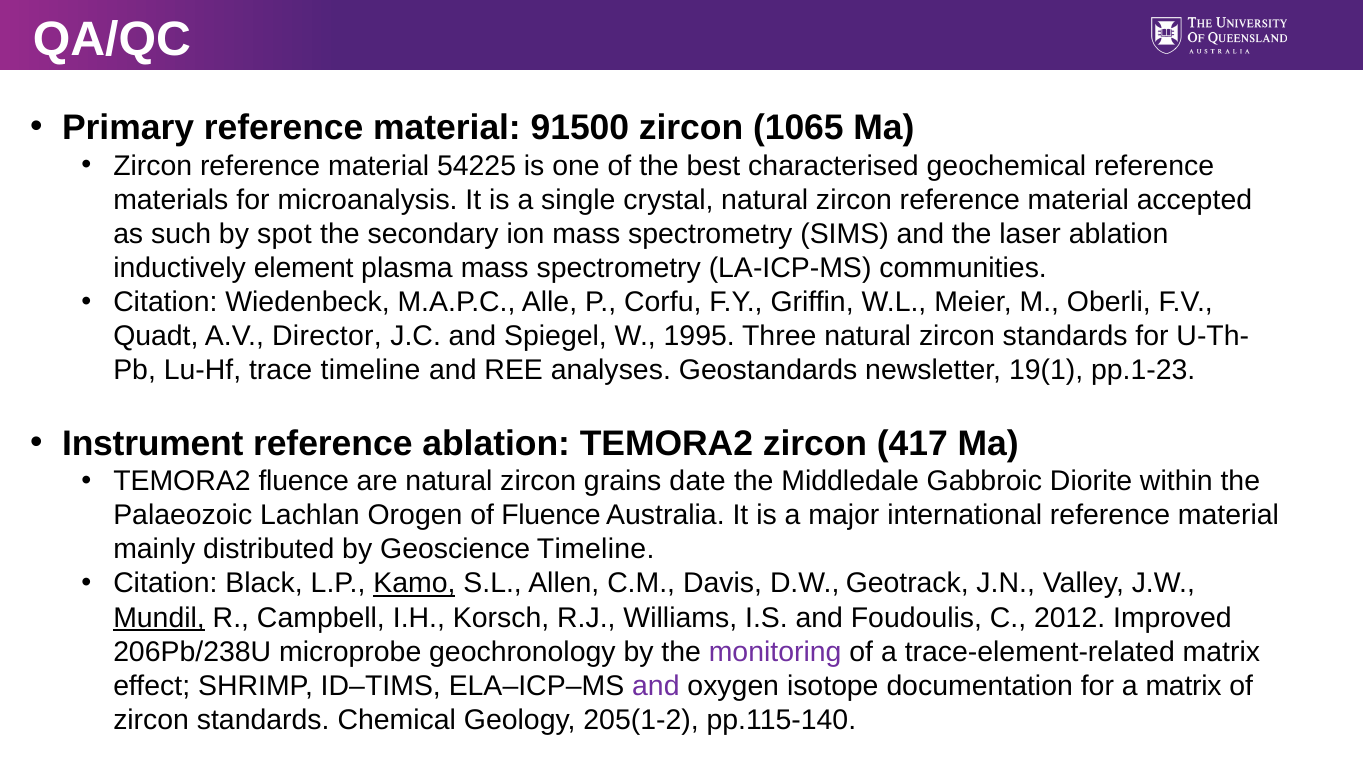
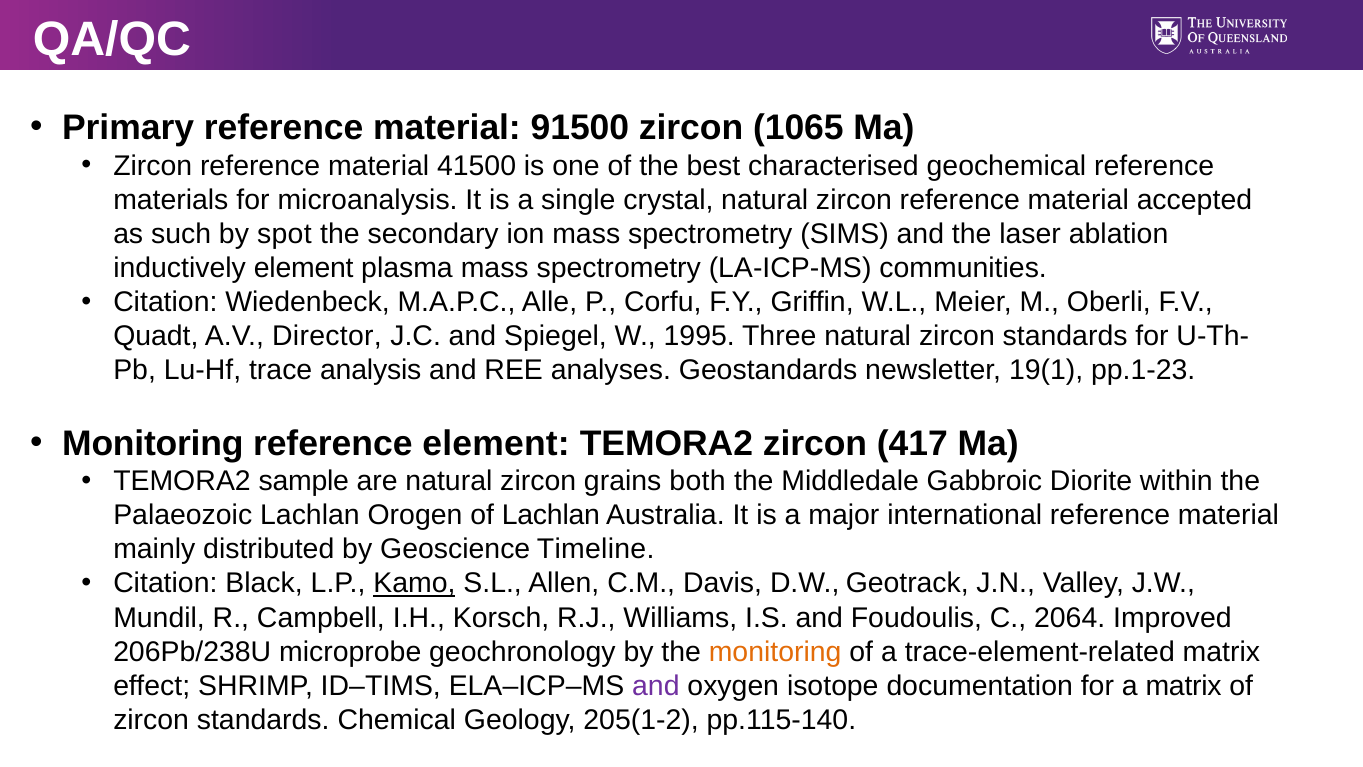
54225: 54225 -> 41500
trace timeline: timeline -> analysis
Instrument at (153, 443): Instrument -> Monitoring
reference ablation: ablation -> element
TEMORA2 fluence: fluence -> sample
date: date -> both
of Fluence: Fluence -> Lachlan
Mundil underline: present -> none
2012: 2012 -> 2064
monitoring at (775, 651) colour: purple -> orange
